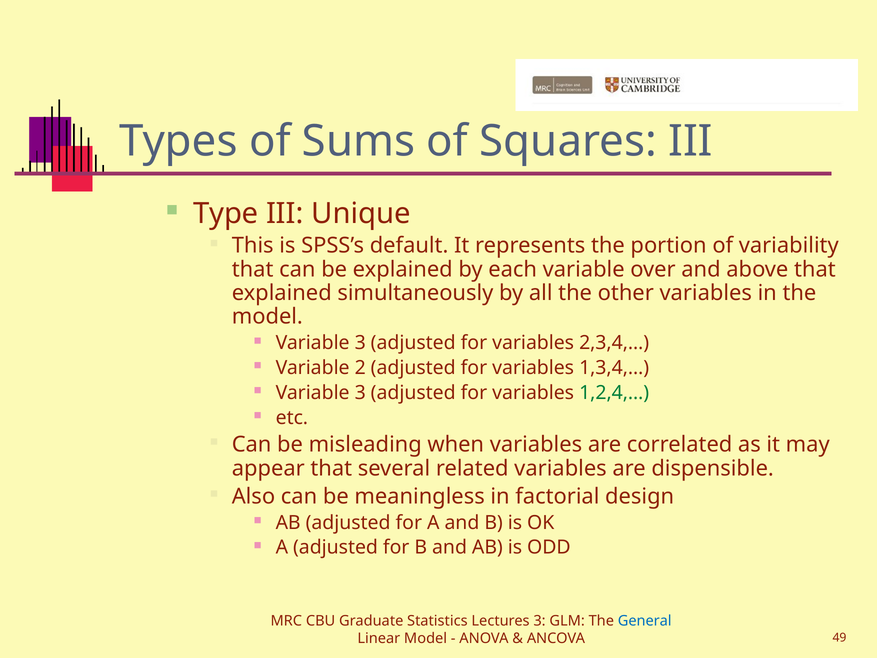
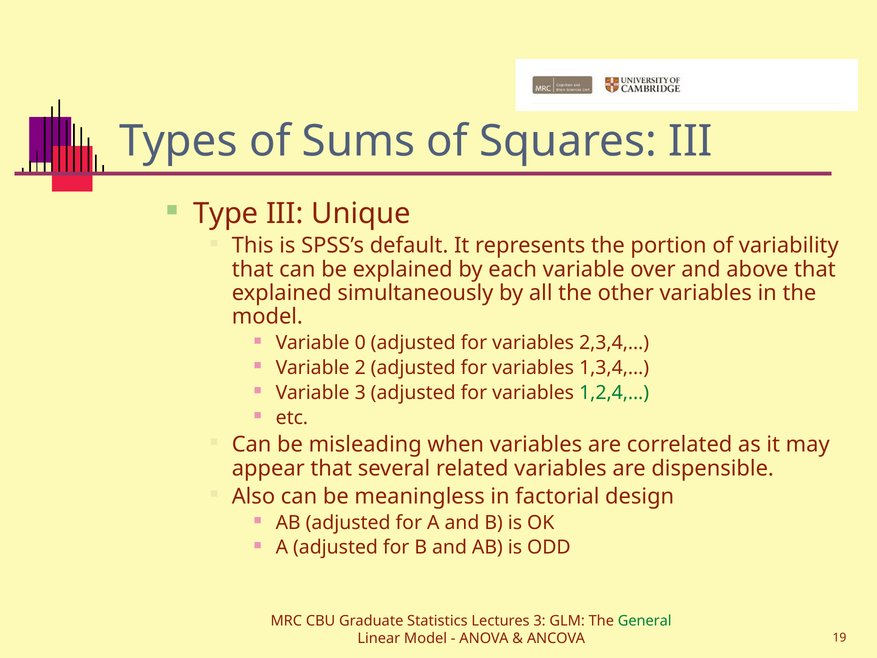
3 at (360, 343): 3 -> 0
General colour: blue -> green
49: 49 -> 19
